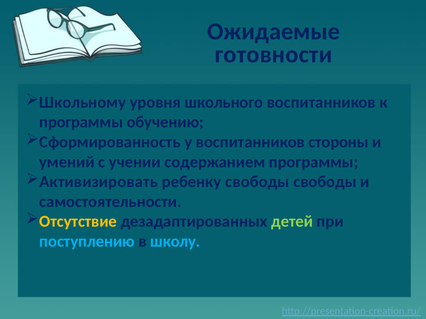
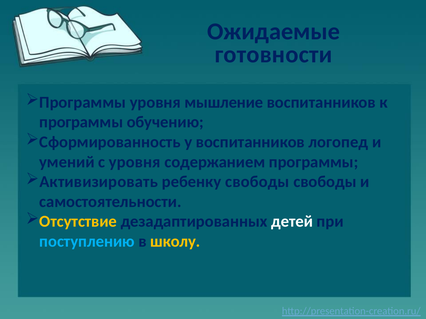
Школьному at (83, 102): Школьному -> Программы
школьного: школьного -> мышление
стороны: стороны -> логопед
с учении: учении -> уровня
детей colour: light green -> white
школу colour: light blue -> yellow
